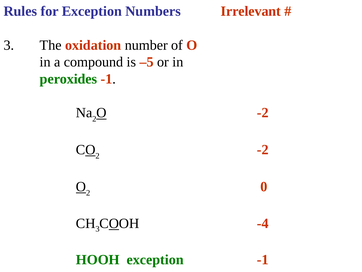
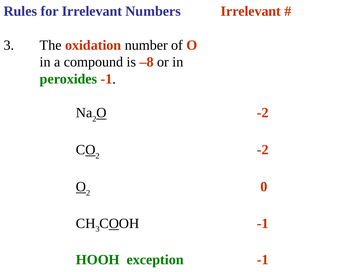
for Exception: Exception -> Irrelevant
–5: –5 -> –8
-4 at (263, 223): -4 -> -1
